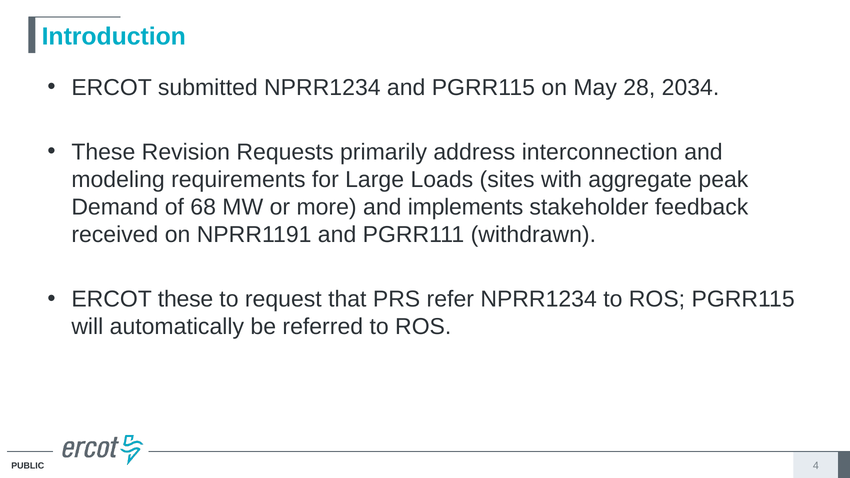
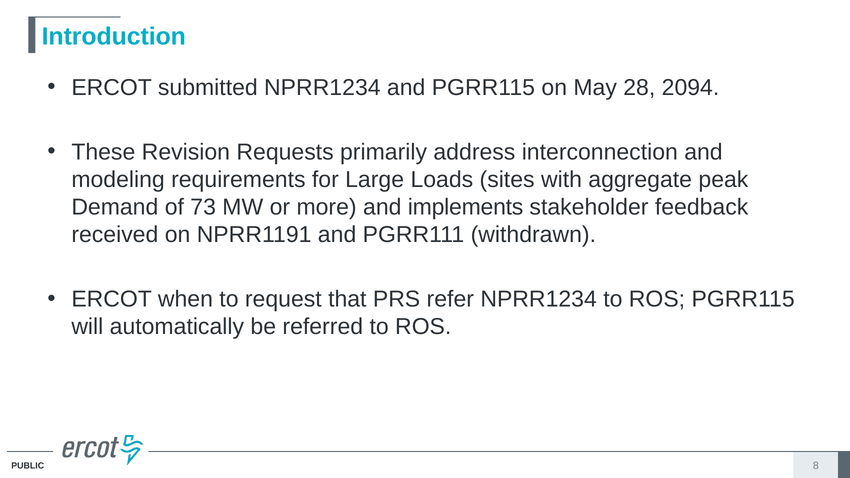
2034: 2034 -> 2094
68: 68 -> 73
ERCOT these: these -> when
4: 4 -> 8
